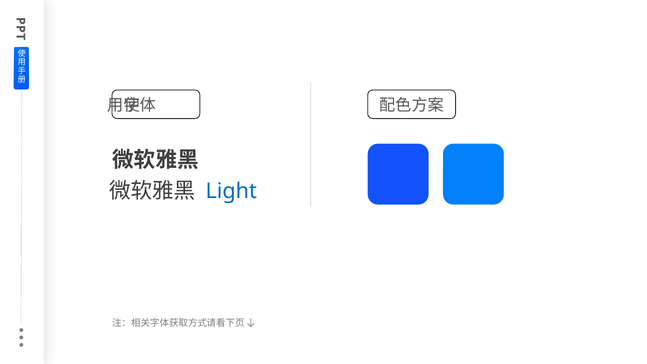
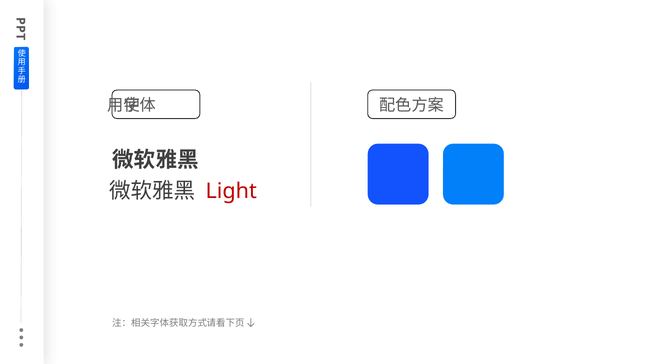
Light colour: blue -> red
